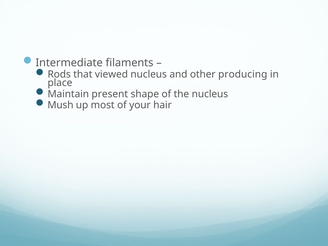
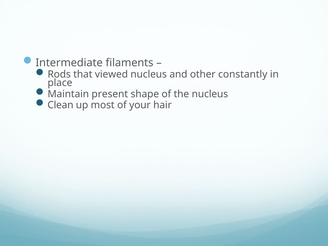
producing: producing -> constantly
Mush: Mush -> Clean
